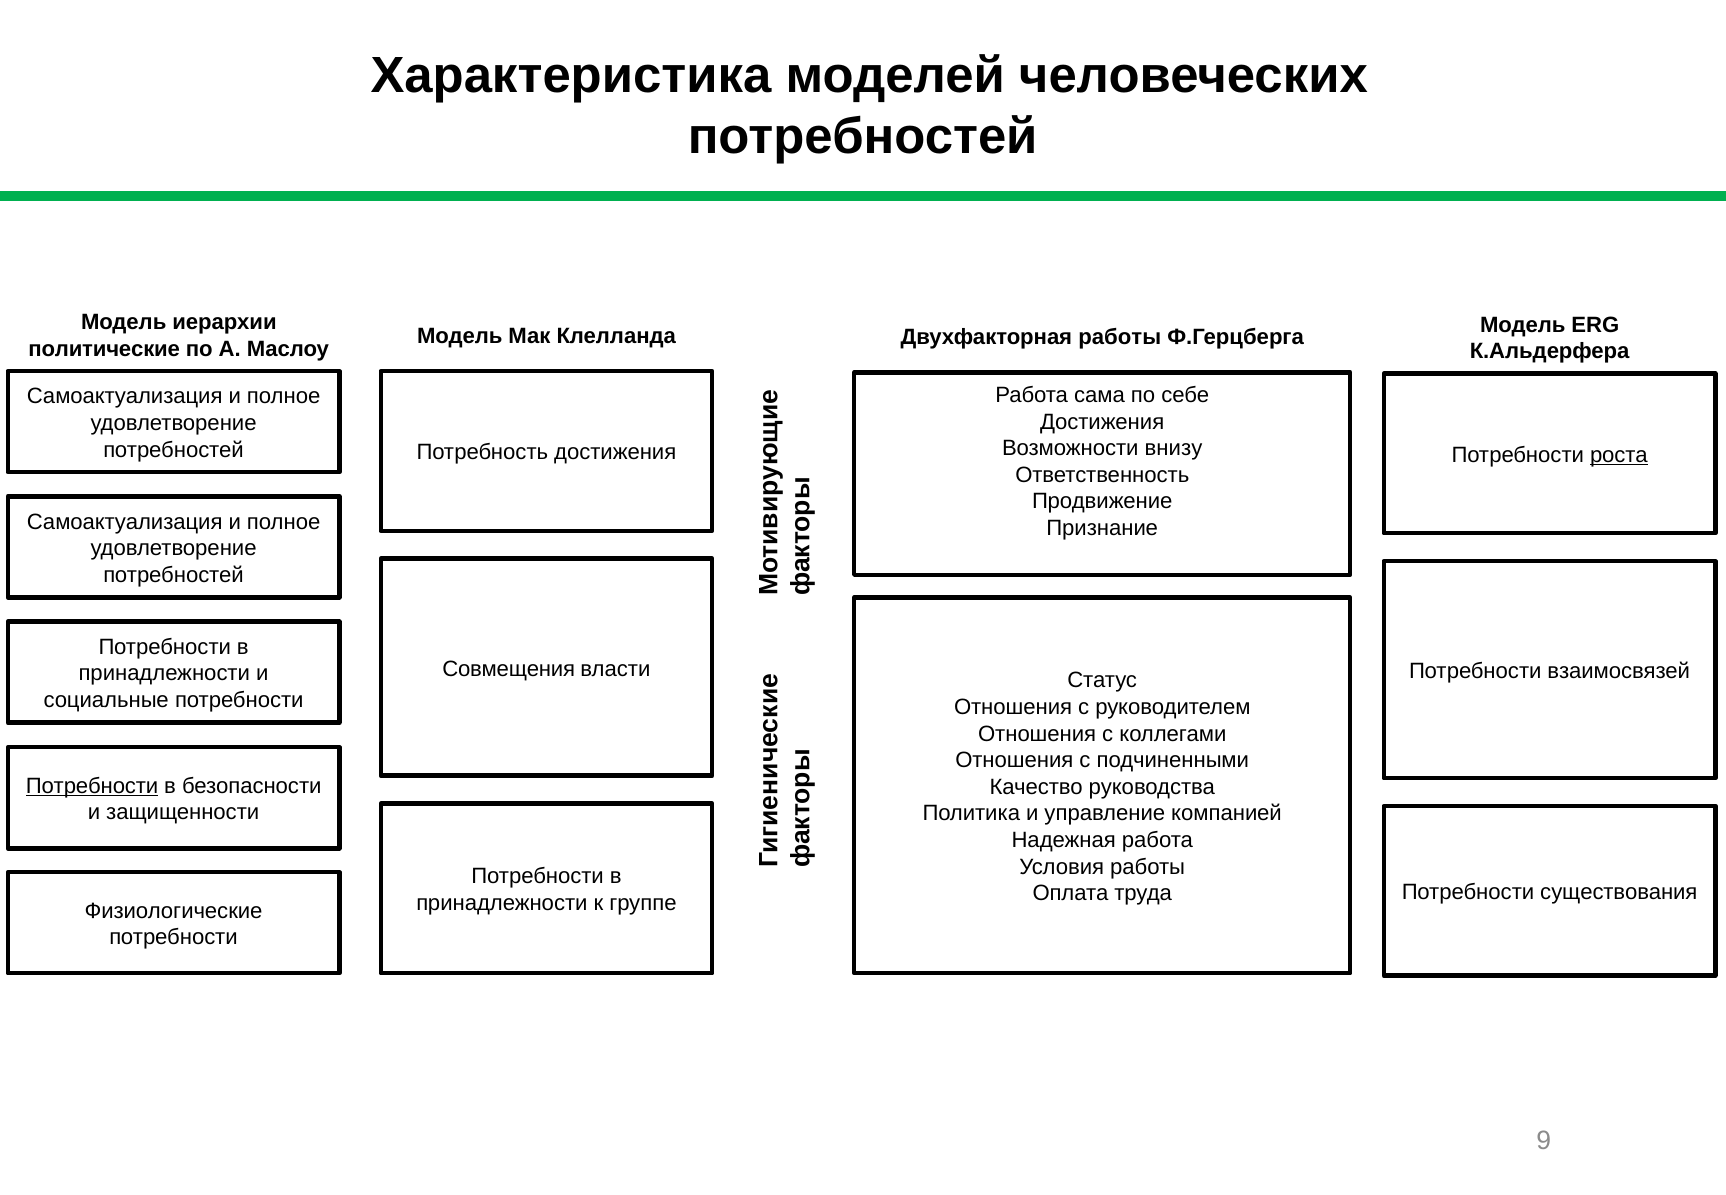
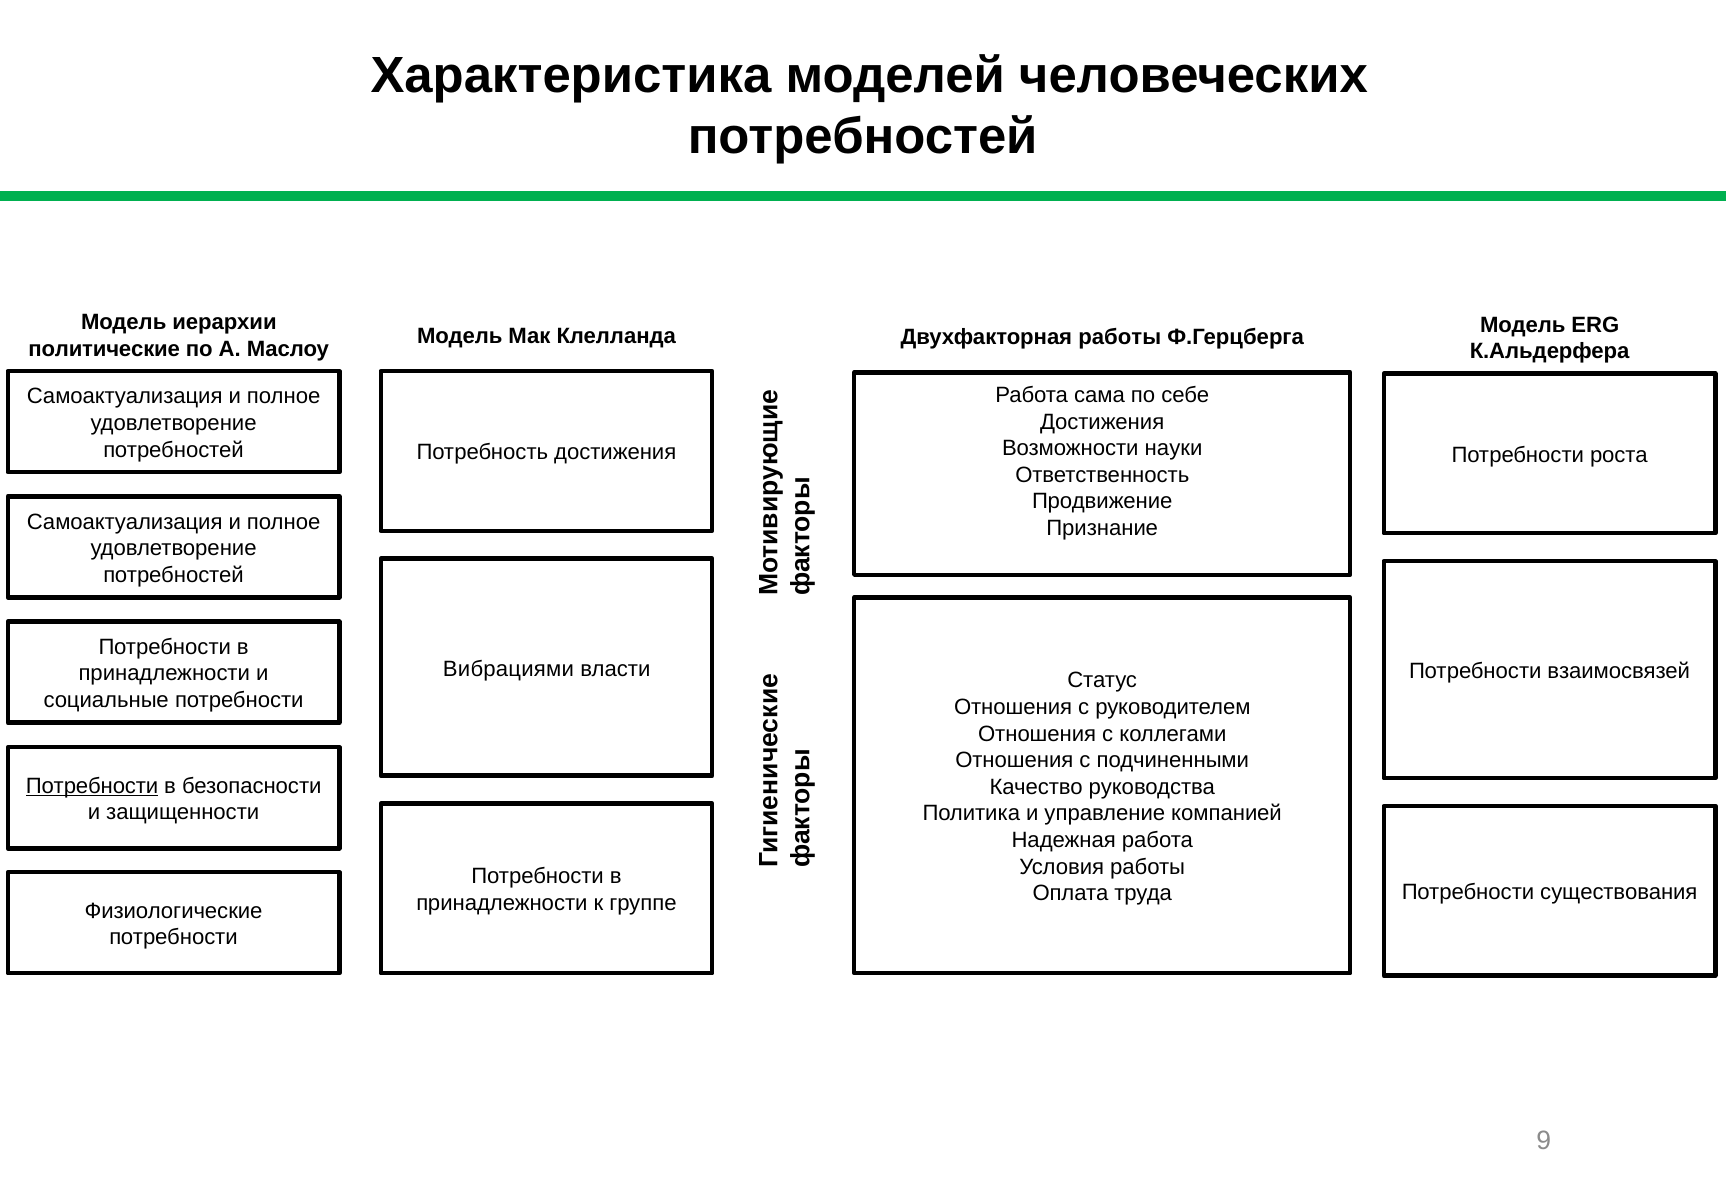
внизу: внизу -> науки
роста underline: present -> none
Совмещения: Совмещения -> Вибрациями
